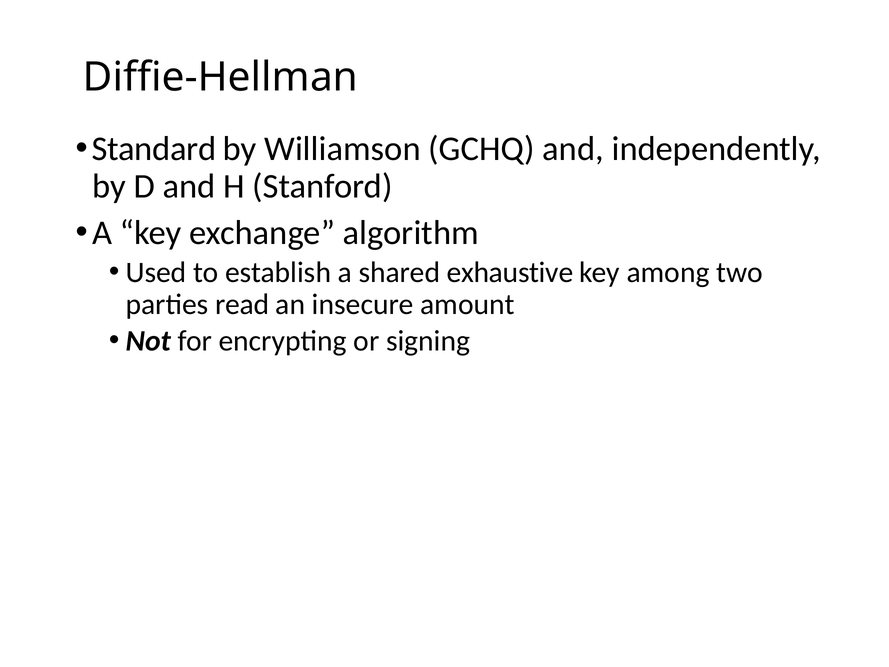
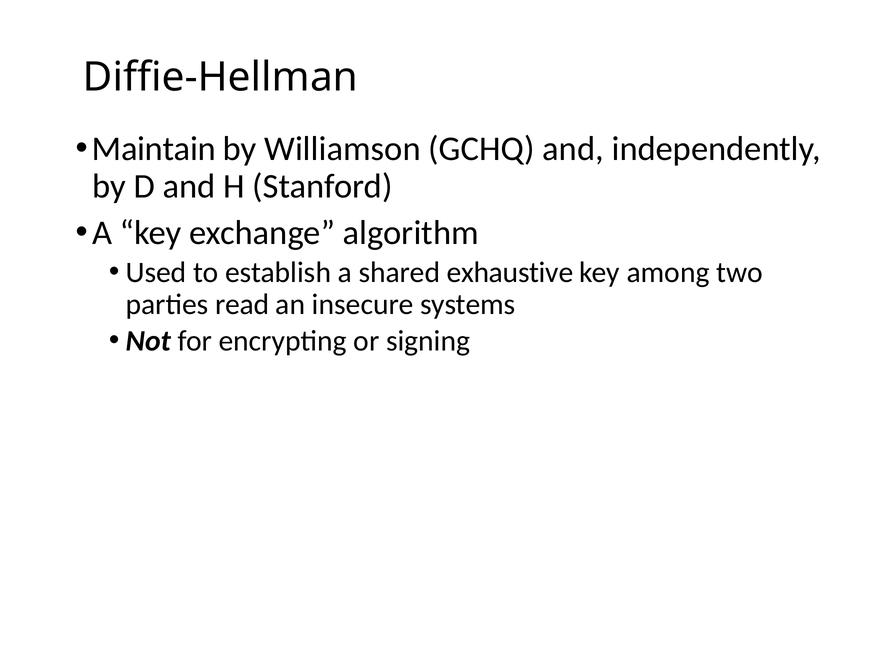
Standard: Standard -> Maintain
amount: amount -> systems
